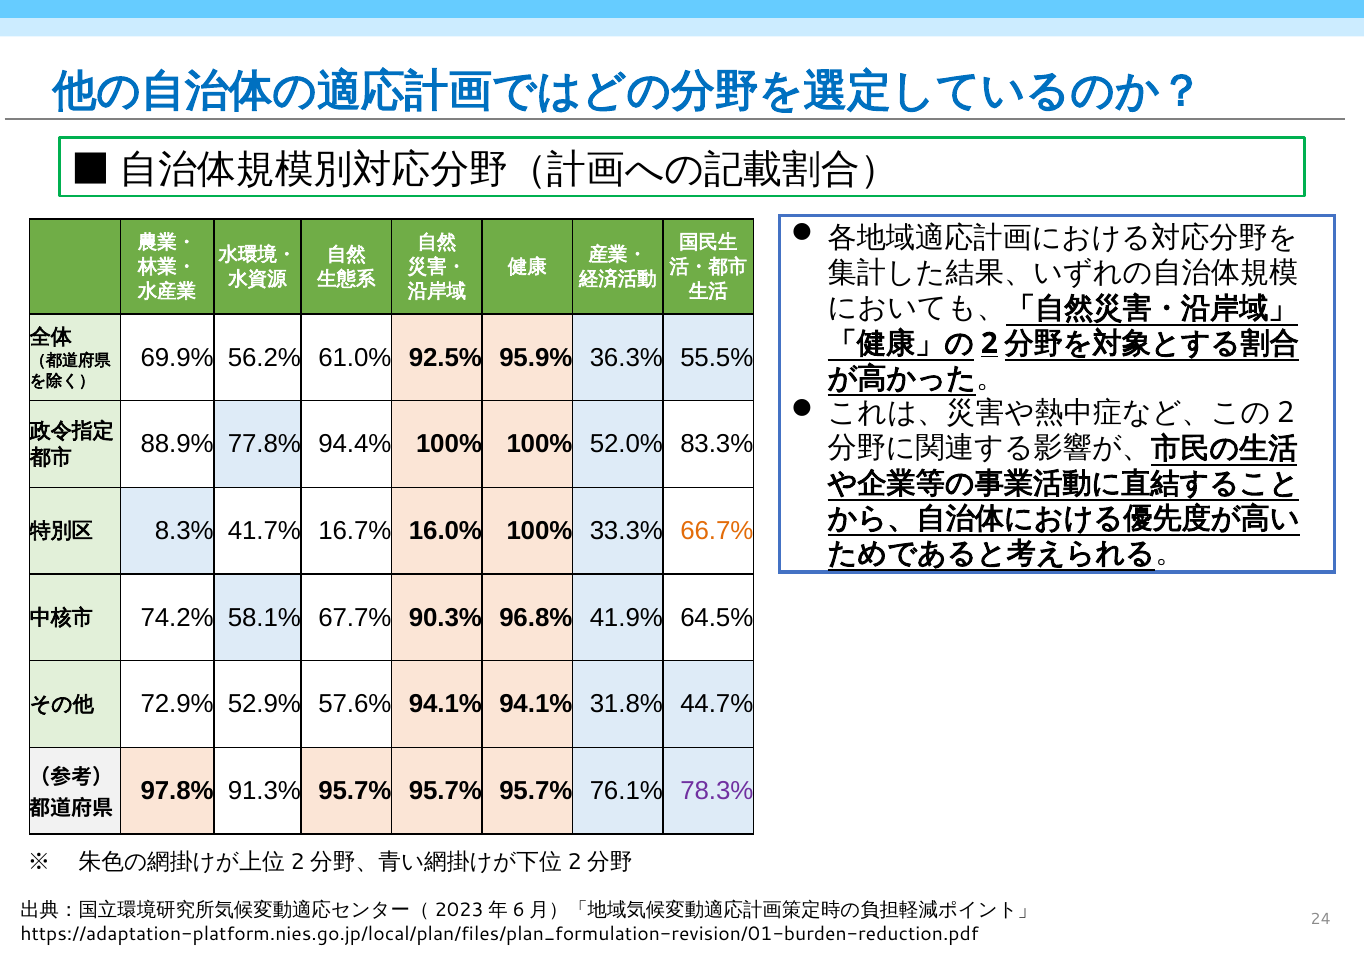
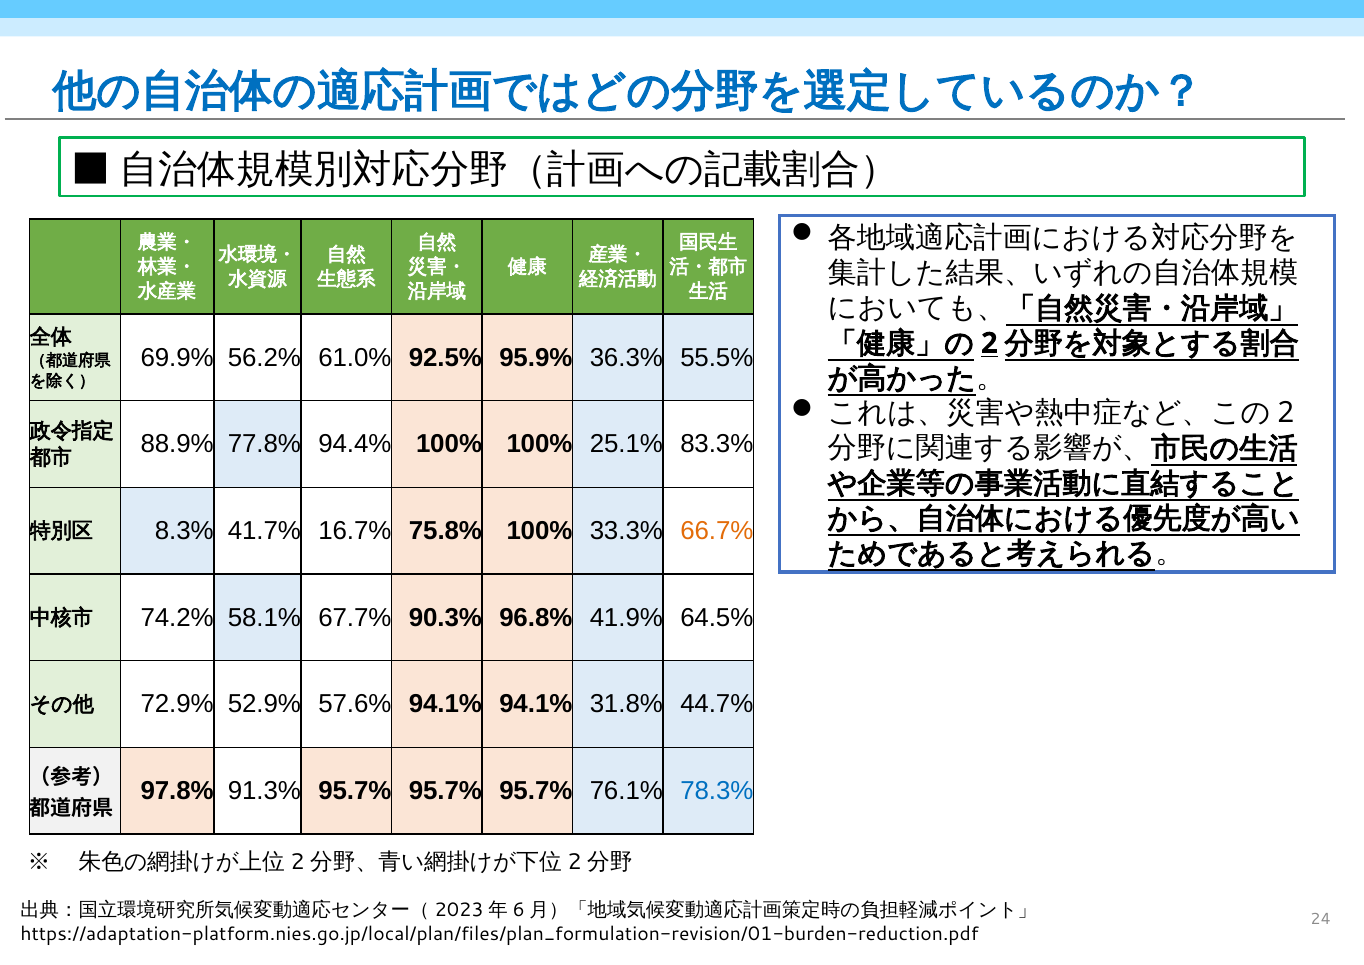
52.0%: 52.0% -> 25.1%
16.0%: 16.0% -> 75.8%
78.3% colour: purple -> blue
